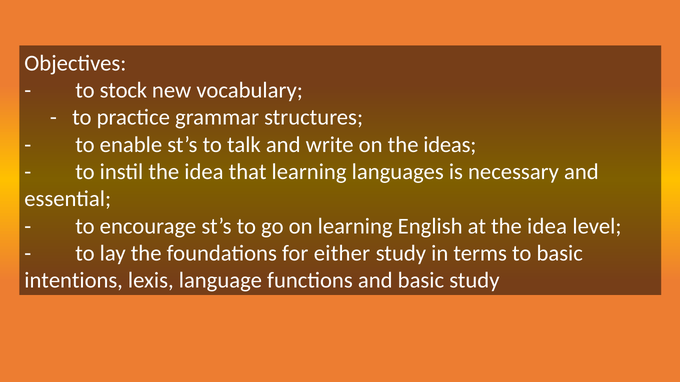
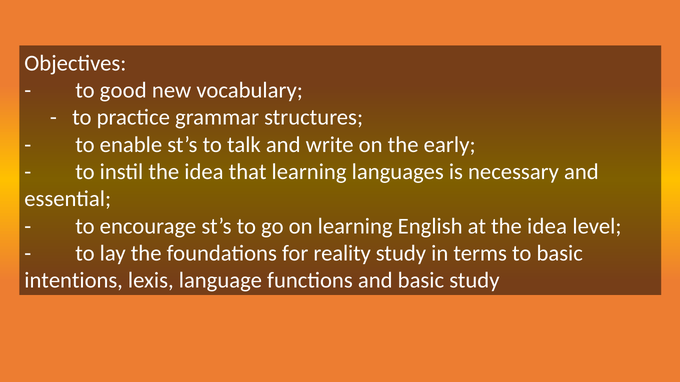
stock: stock -> good
ideas: ideas -> early
either: either -> reality
